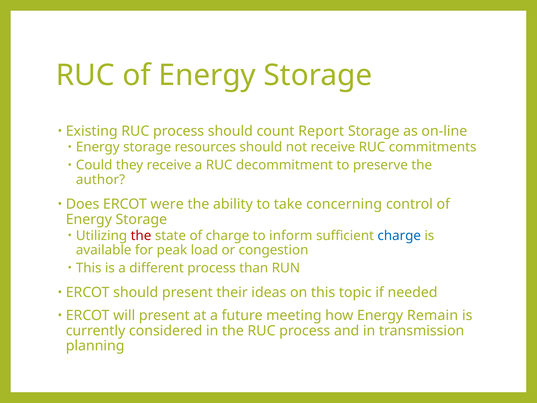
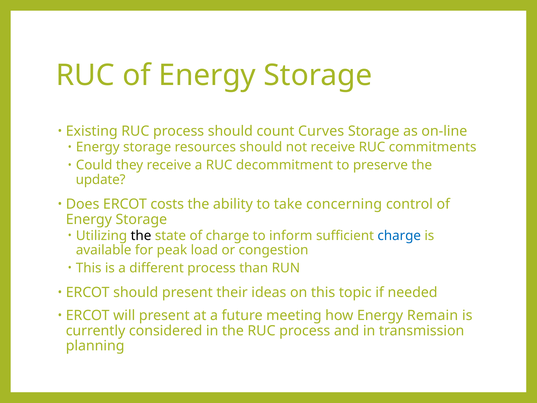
Report: Report -> Curves
author: author -> update
were: were -> costs
the at (141, 235) colour: red -> black
